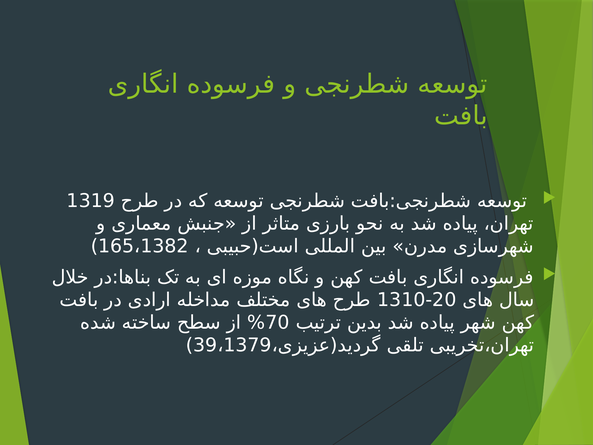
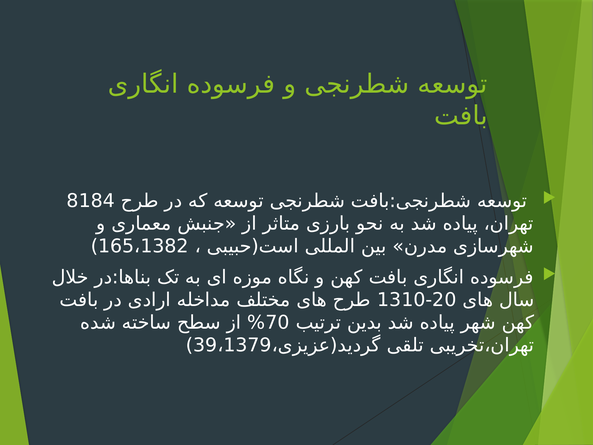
1319: 1319 -> 8184
